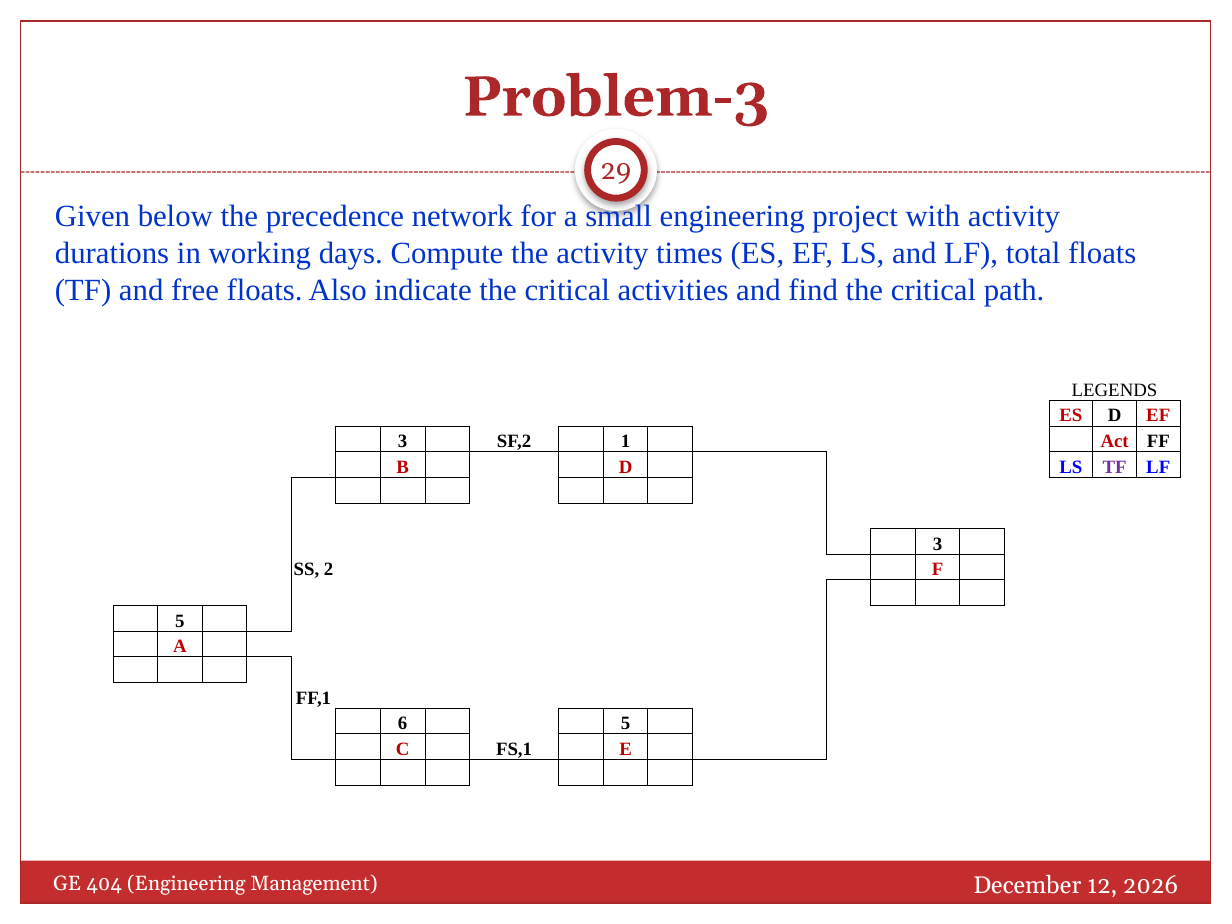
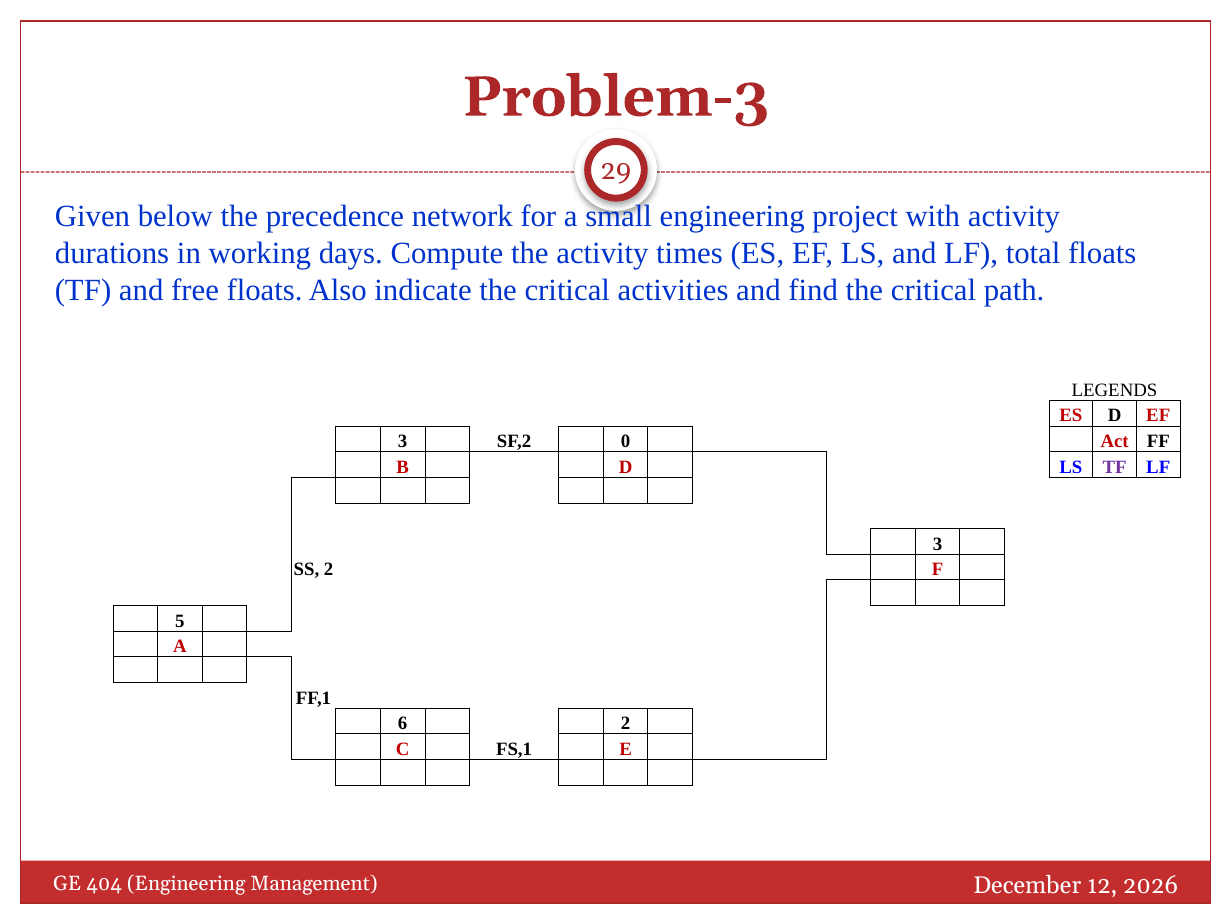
1: 1 -> 0
6 5: 5 -> 2
